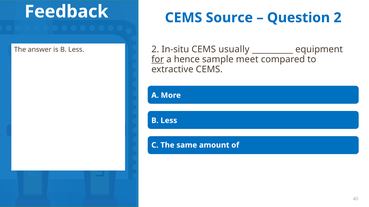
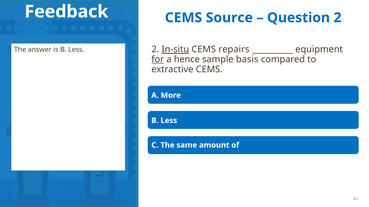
In-situ underline: none -> present
usually: usually -> repairs
meet: meet -> basis
